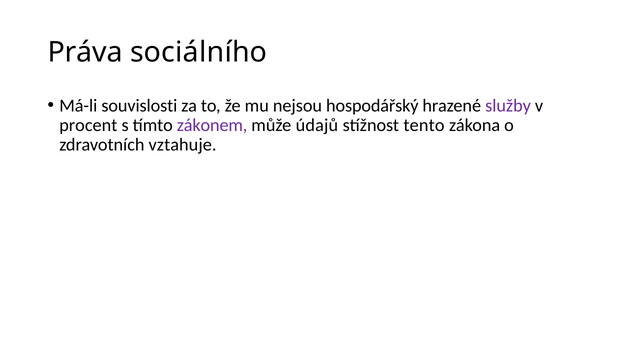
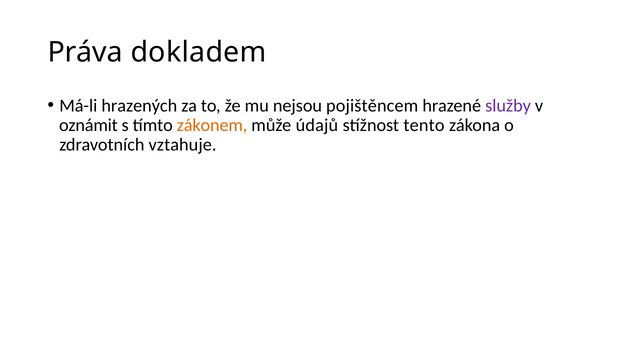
sociálního: sociálního -> dokladem
souvislosti: souvislosti -> hrazených
hospodářský: hospodářský -> pojištěncem
procent: procent -> oznámit
zákonem colour: purple -> orange
